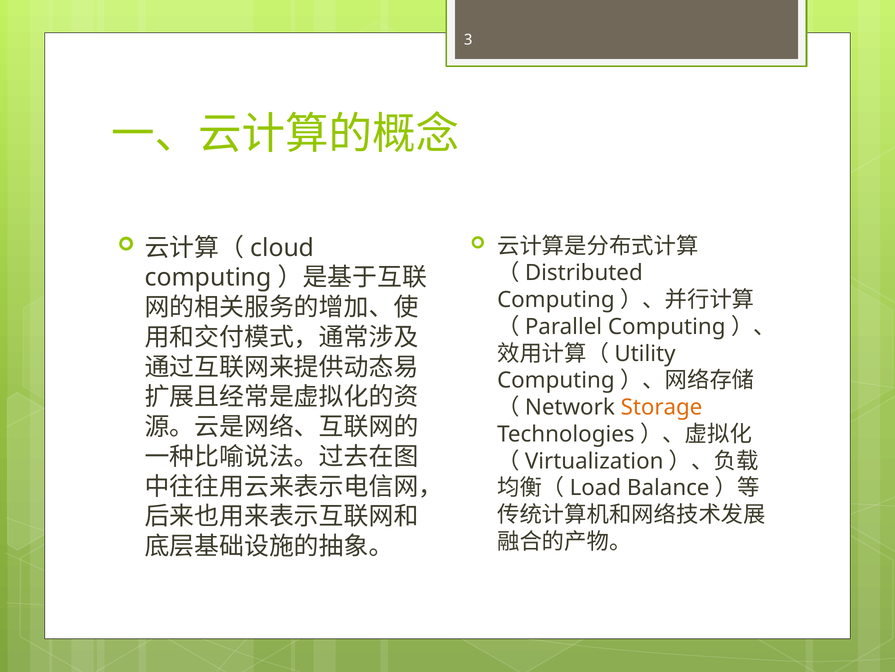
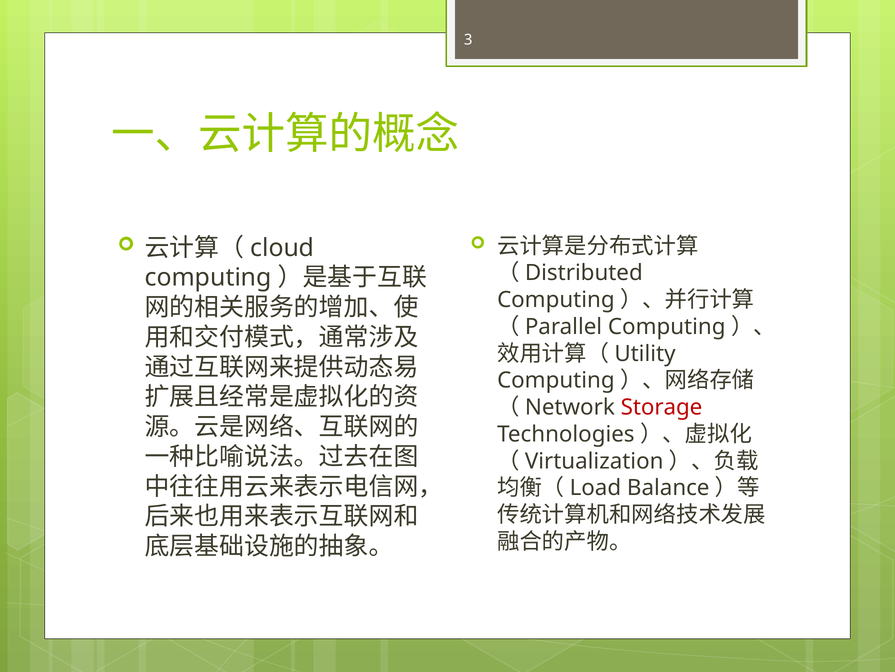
Storage colour: orange -> red
